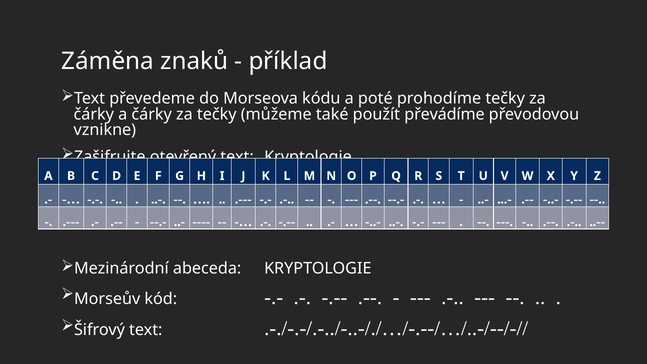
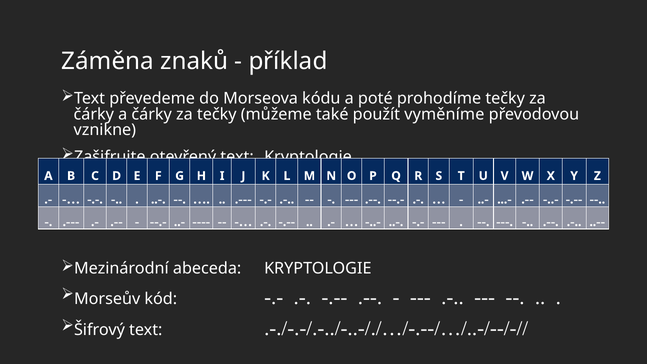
převádíme: převádíme -> vyměníme
